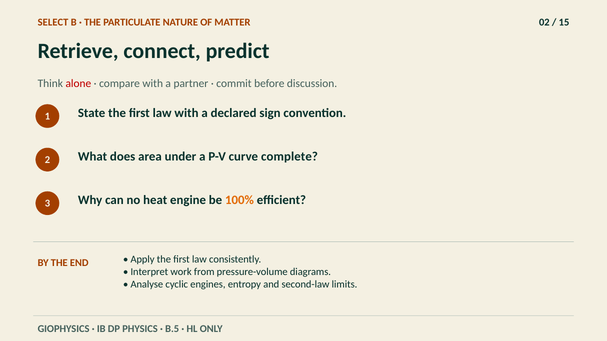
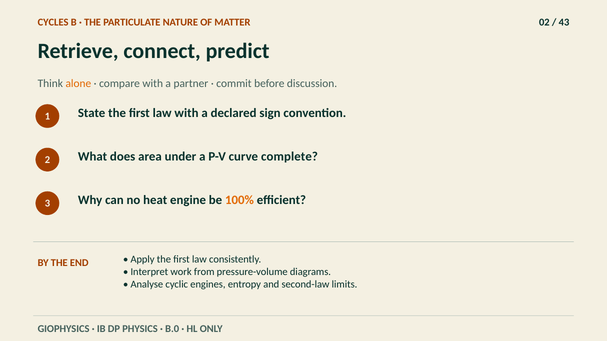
SELECT: SELECT -> CYCLES
15: 15 -> 43
alone colour: red -> orange
B.5: B.5 -> B.0
